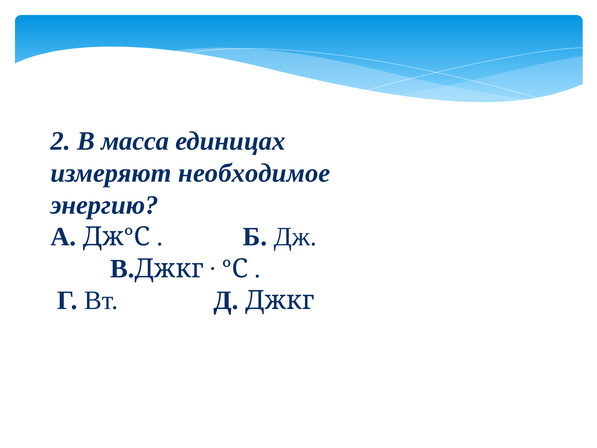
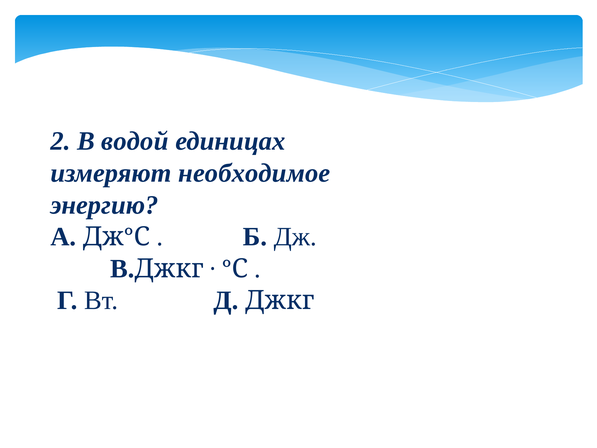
масса: масса -> водой
